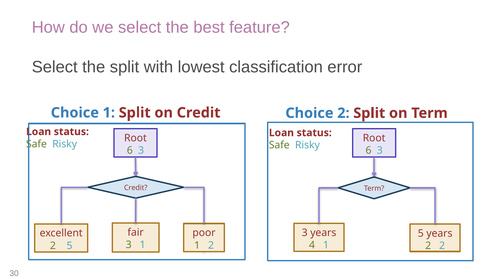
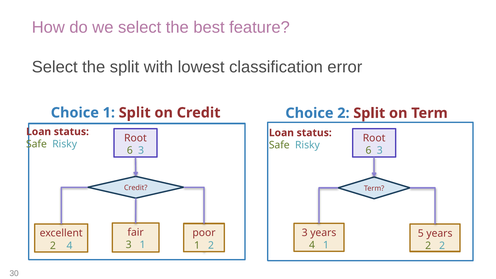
2 5: 5 -> 4
